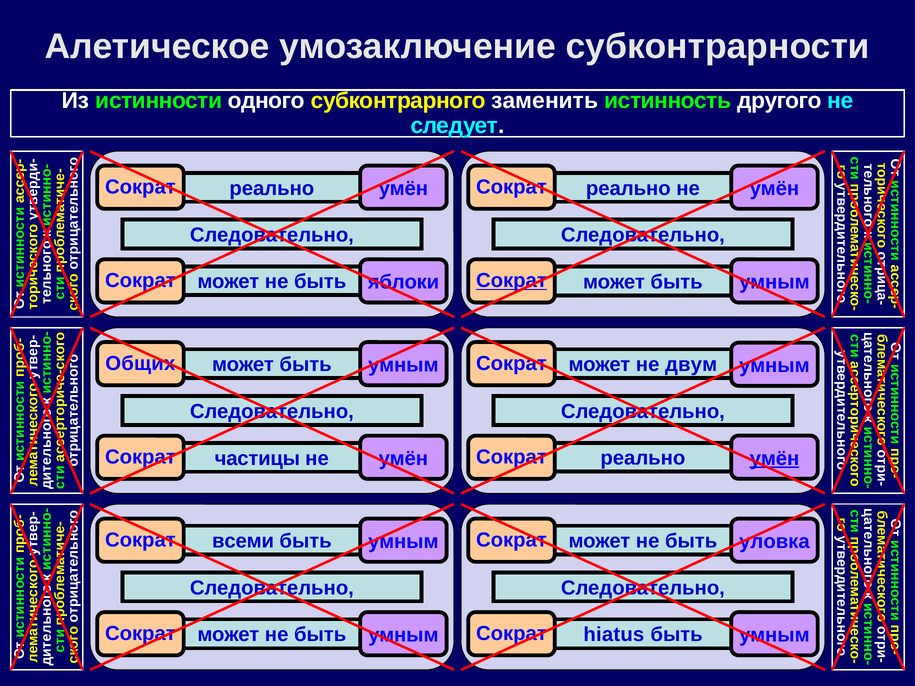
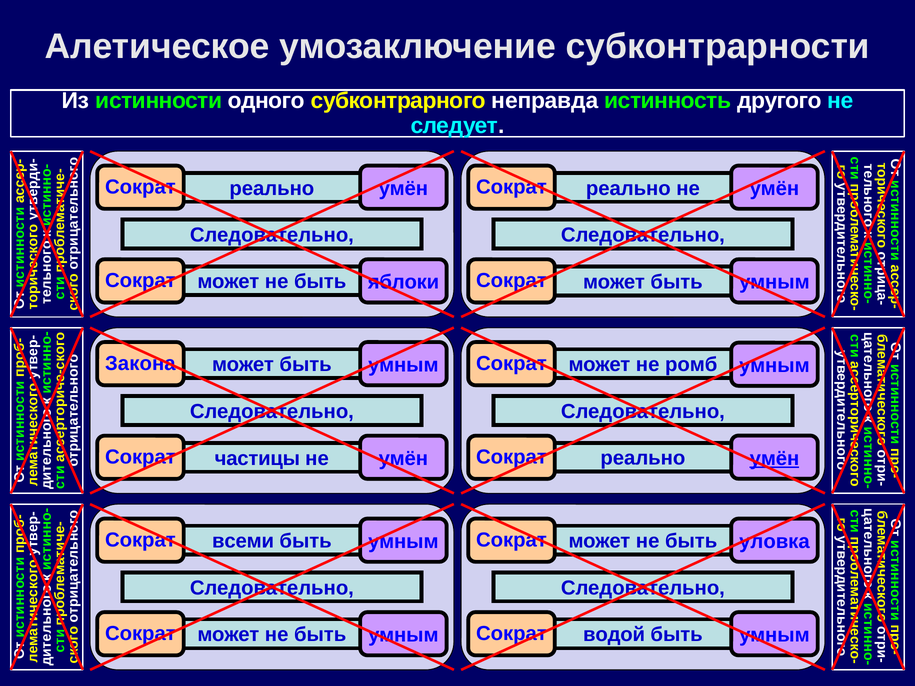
заменить: заменить -> неправда
Сократ at (511, 281) underline: present -> none
Общих: Общих -> Закона
двум: двум -> ромб
hiatus: hiatus -> водой
